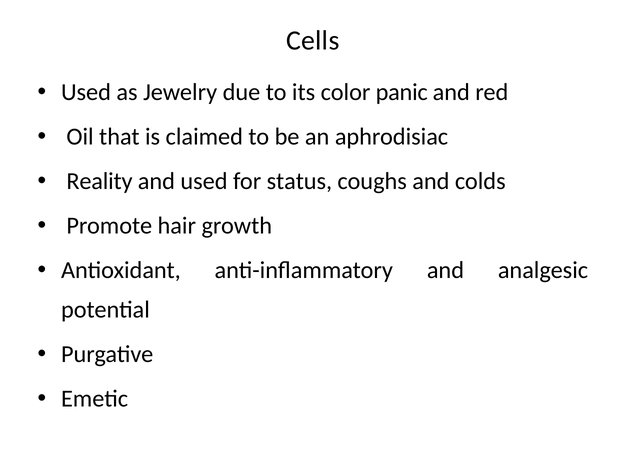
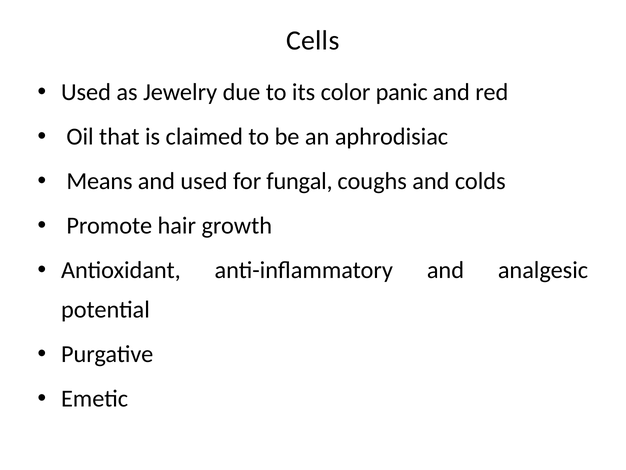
Reality: Reality -> Means
status: status -> fungal
